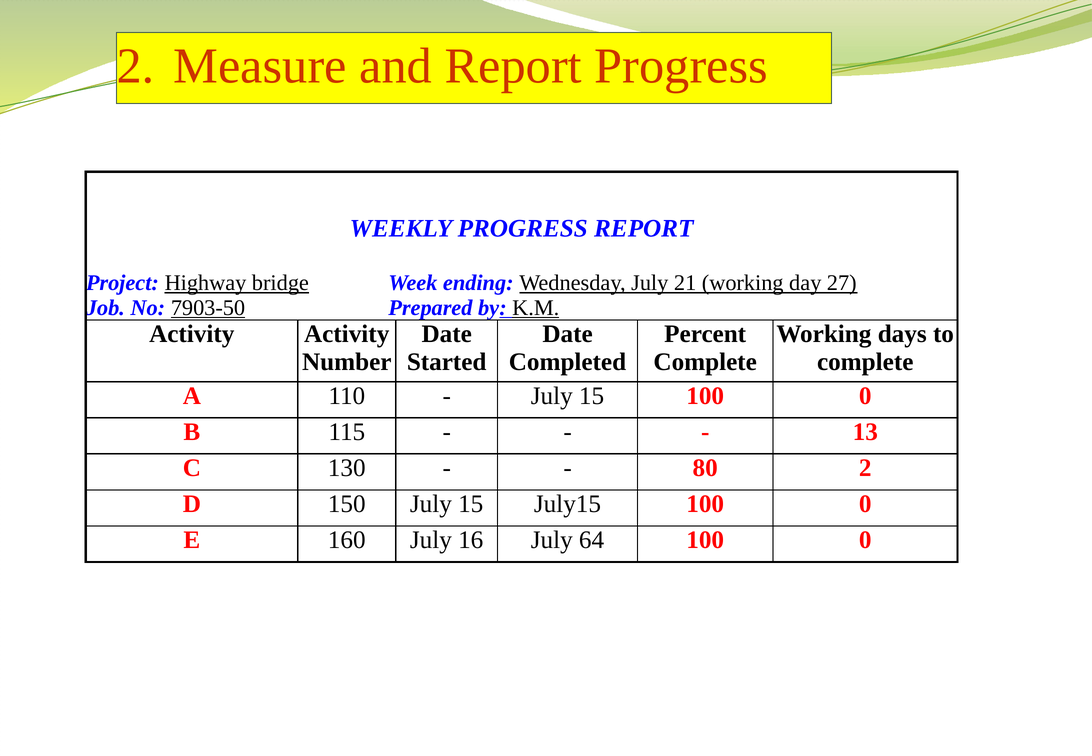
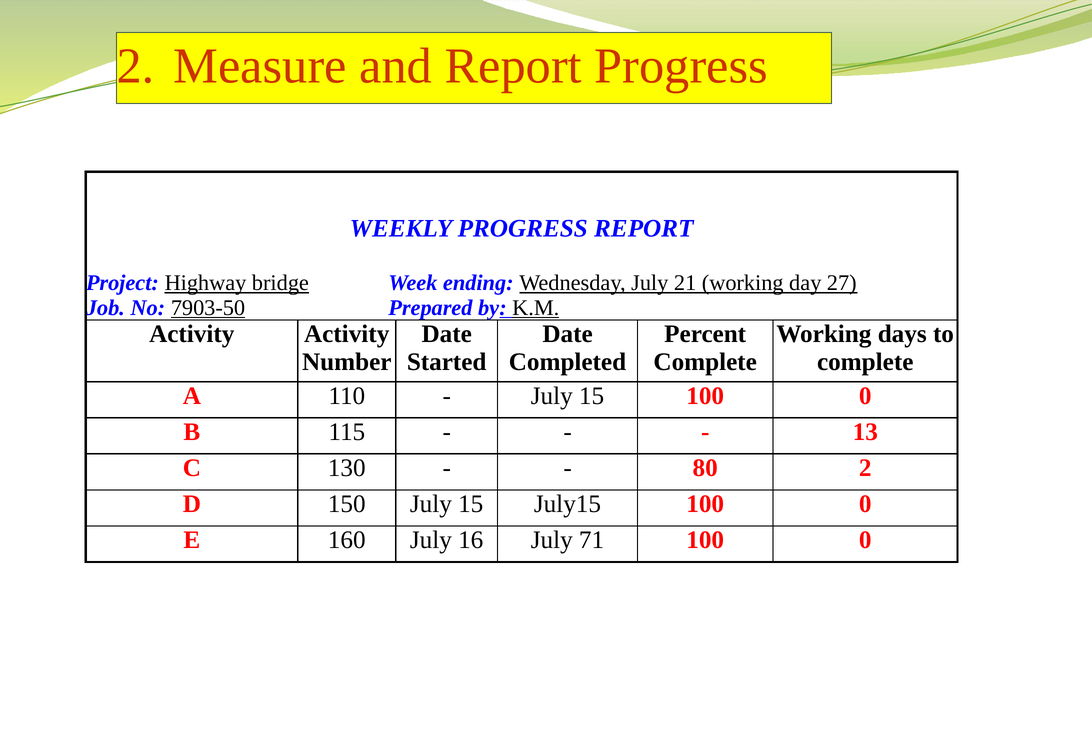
64: 64 -> 71
